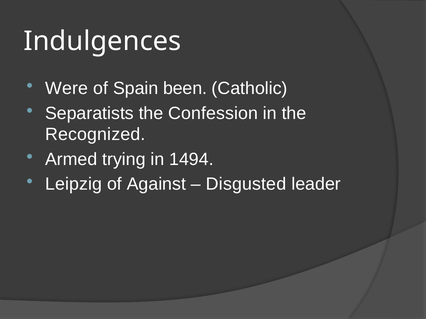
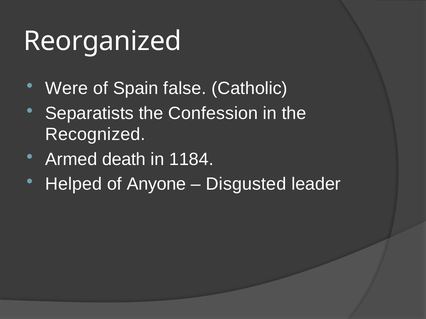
Indulgences: Indulgences -> Reorganized
been: been -> false
trying: trying -> death
1494: 1494 -> 1184
Leipzig: Leipzig -> Helped
Against: Against -> Anyone
